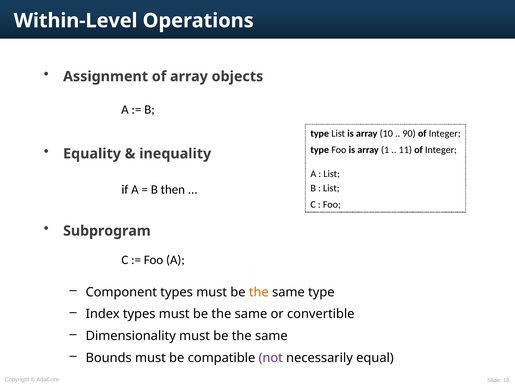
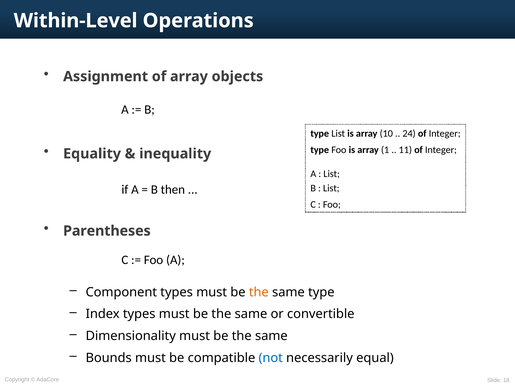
90: 90 -> 24
Subprogram: Subprogram -> Parentheses
not colour: purple -> blue
